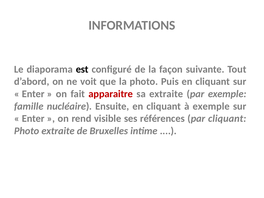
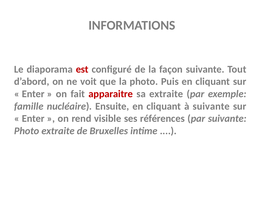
est colour: black -> red
à exemple: exemple -> suivante
par cliquant: cliquant -> suivante
